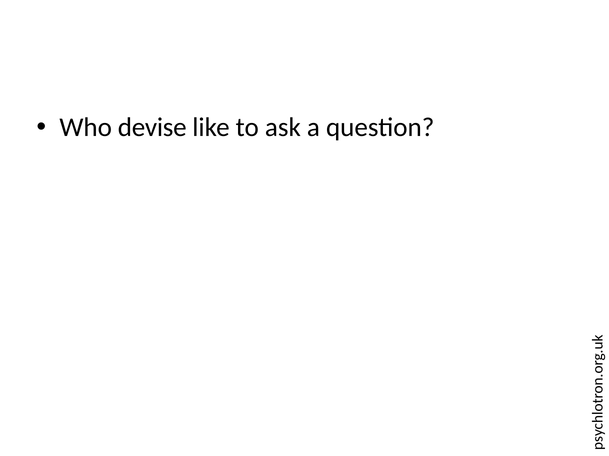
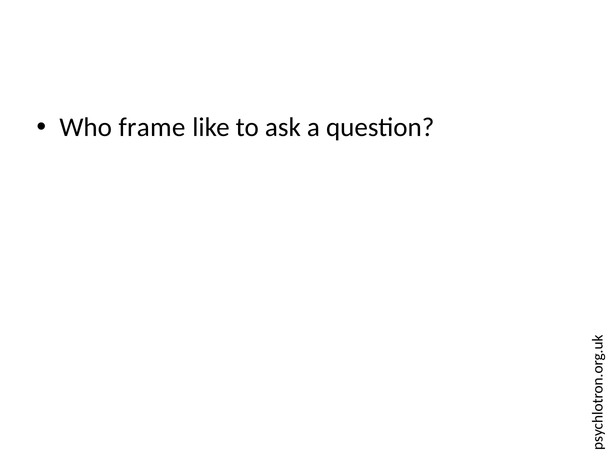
devise: devise -> frame
